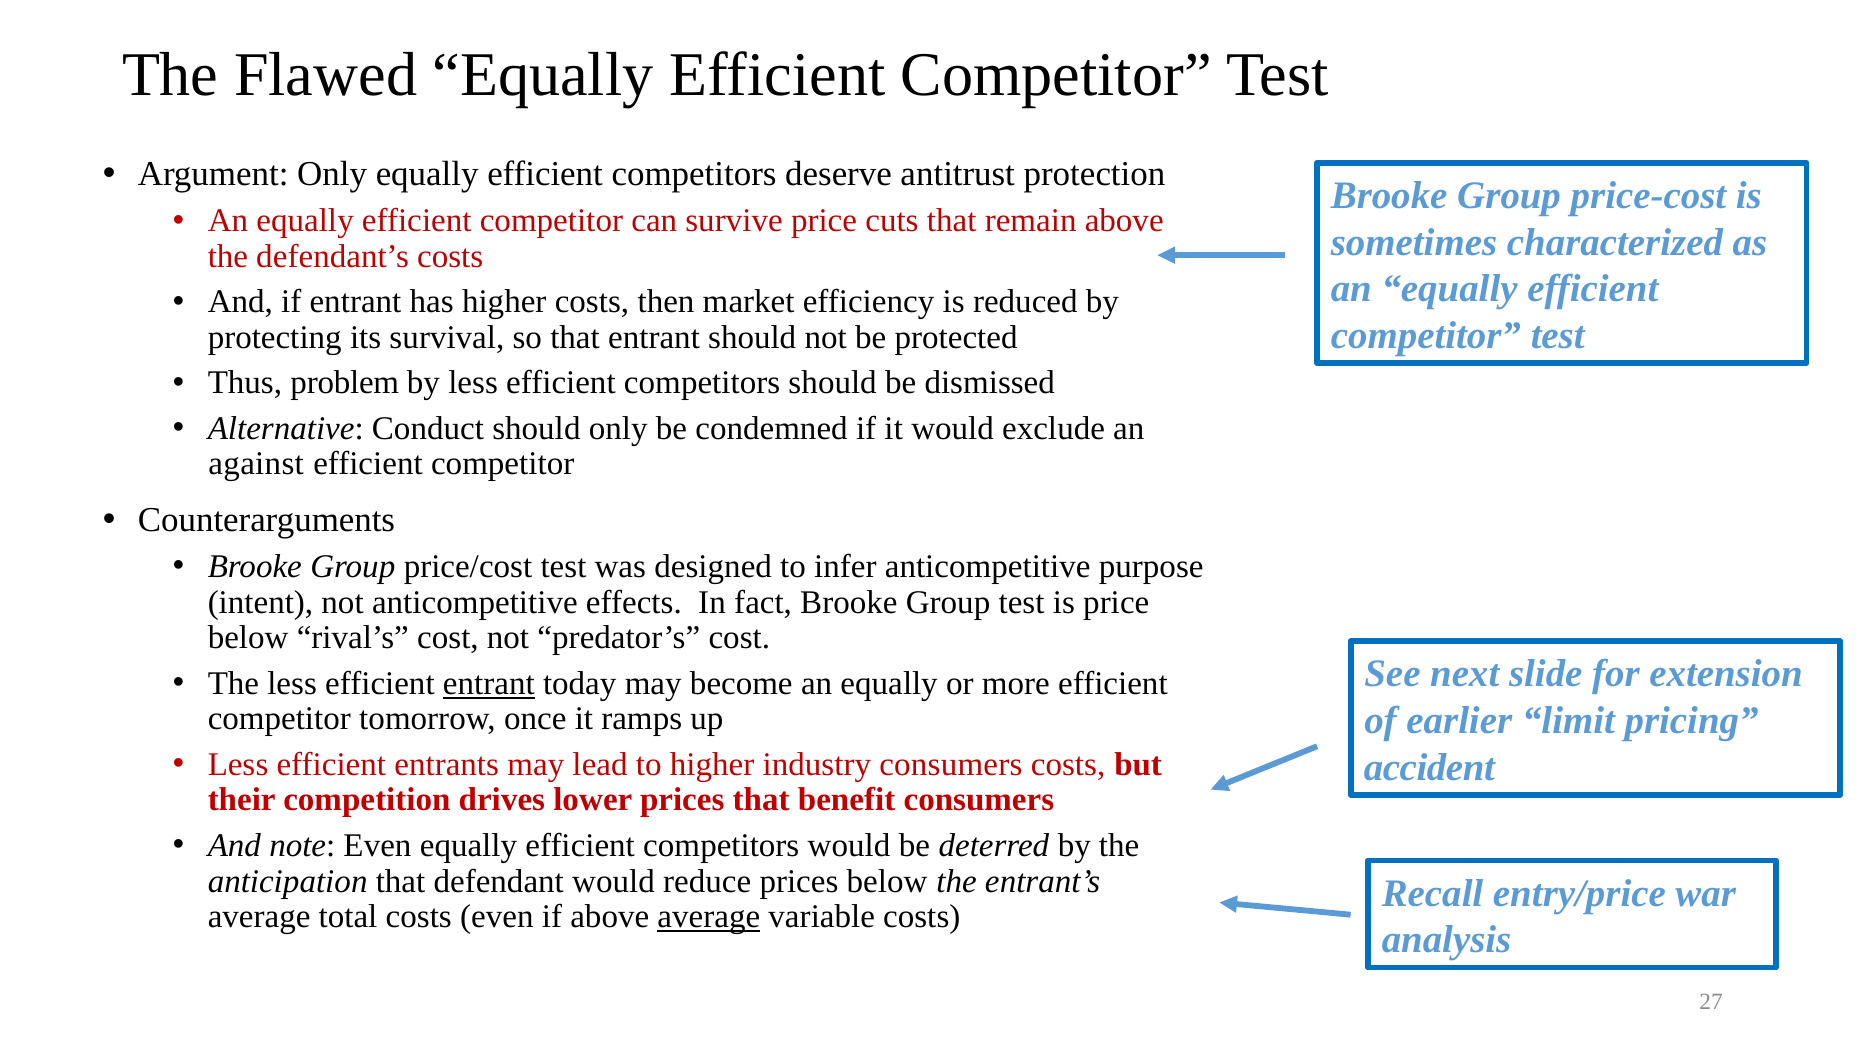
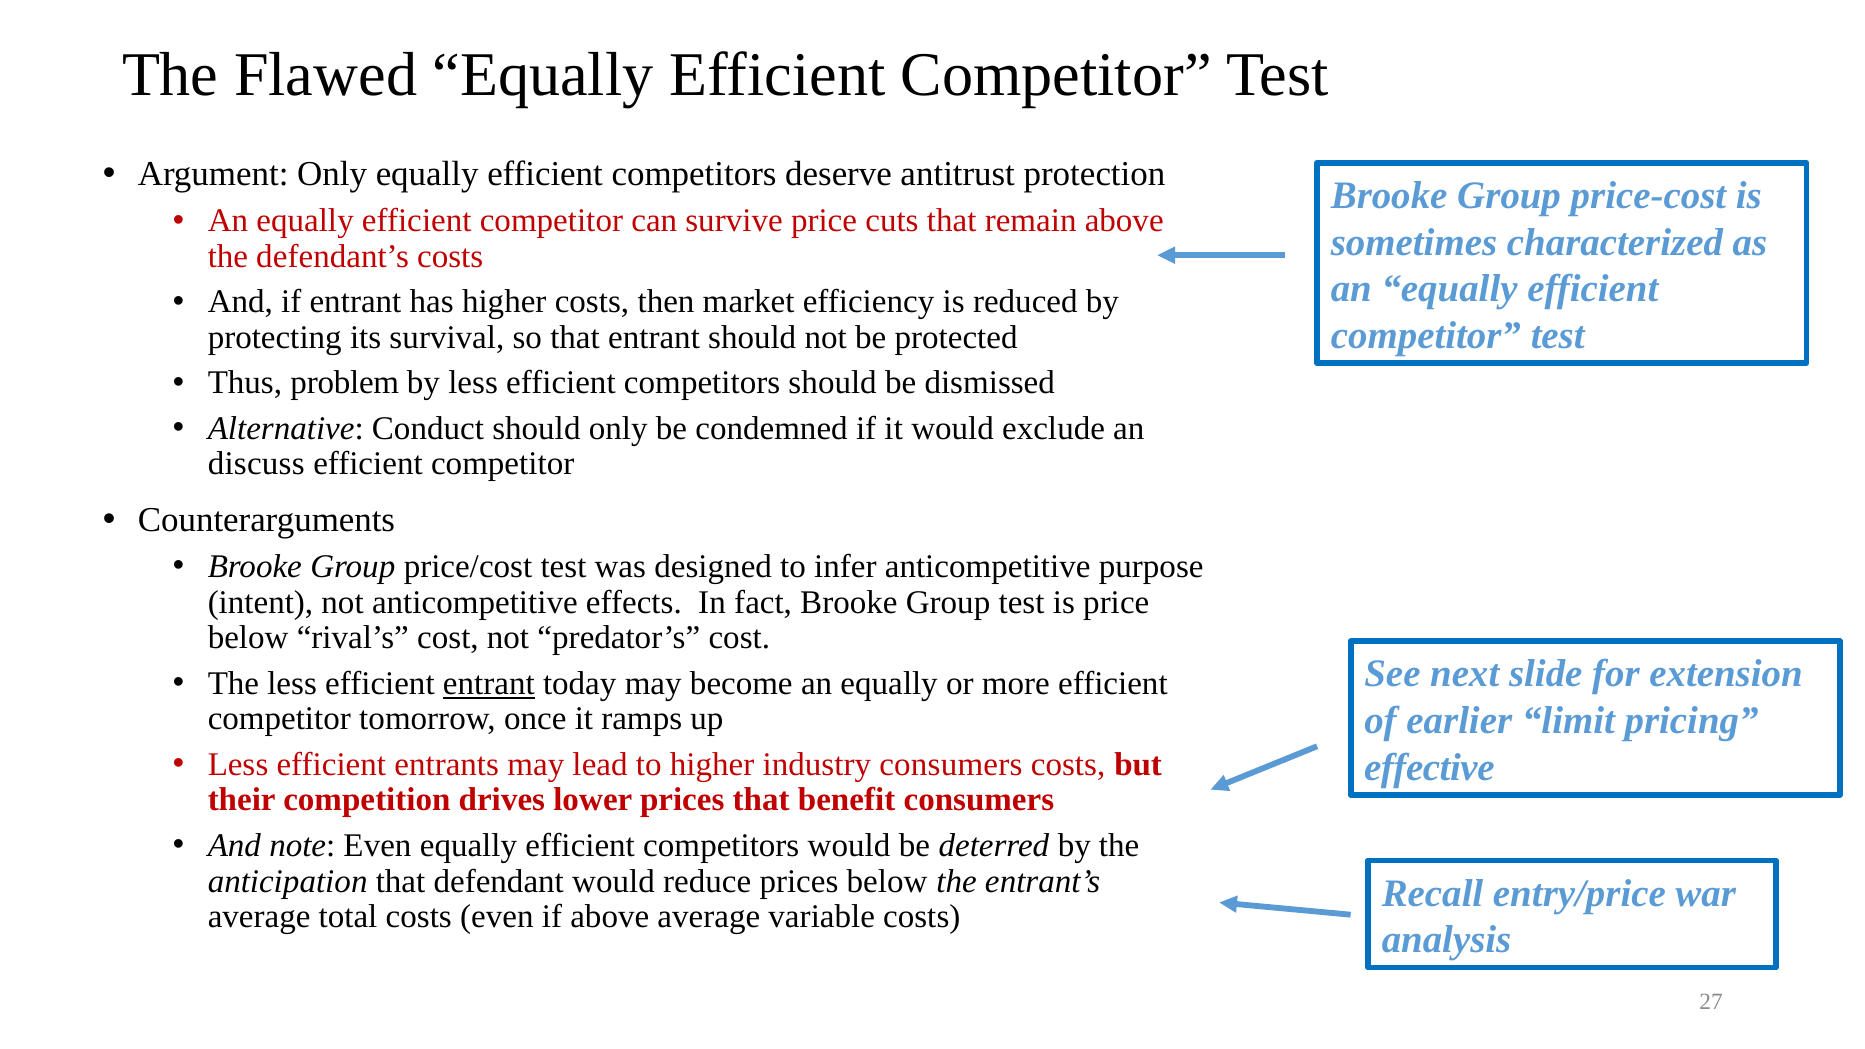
against: against -> discuss
accident: accident -> effective
average at (709, 917) underline: present -> none
